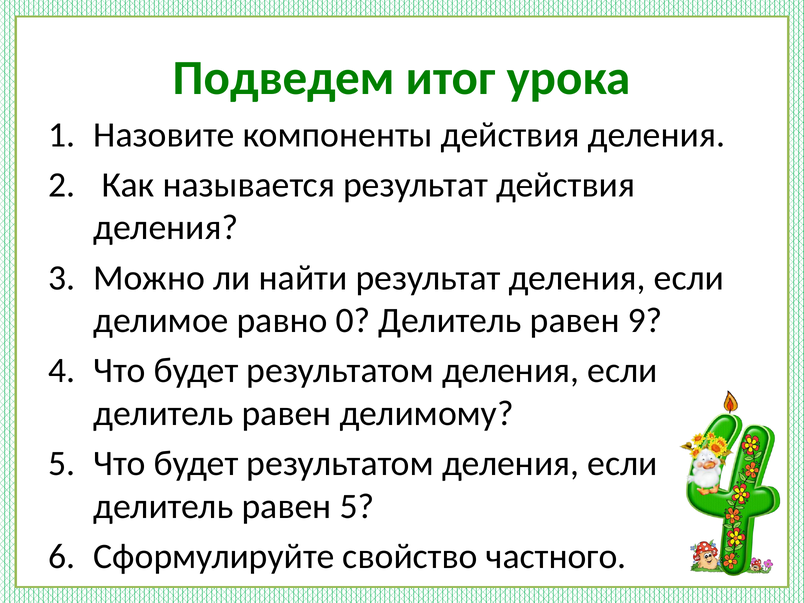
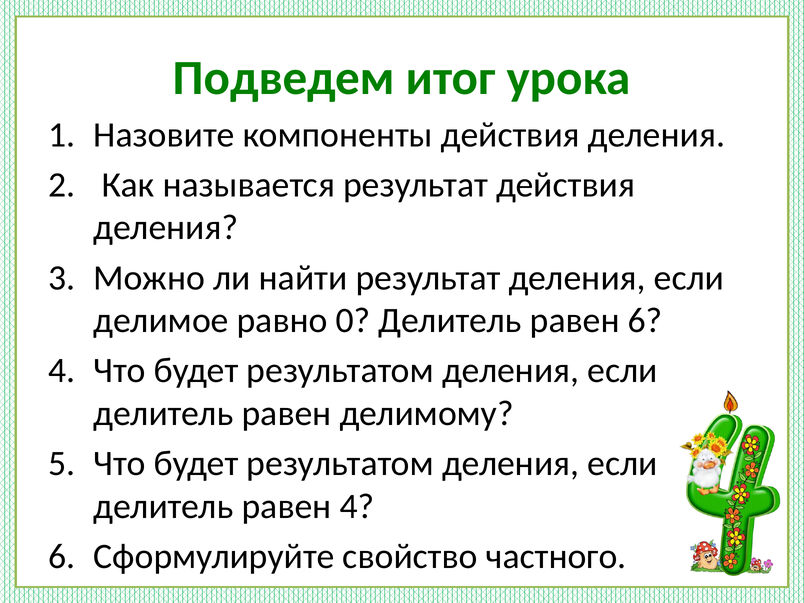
равен 9: 9 -> 6
равен 5: 5 -> 4
